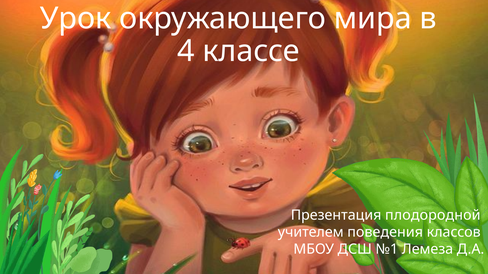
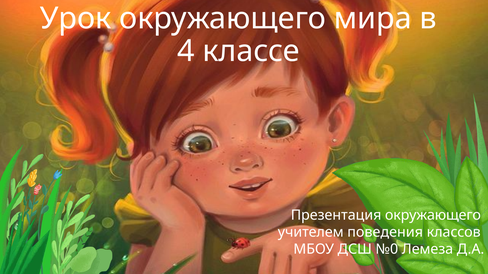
Презентация плодородной: плодородной -> окружающего
№1: №1 -> №0
